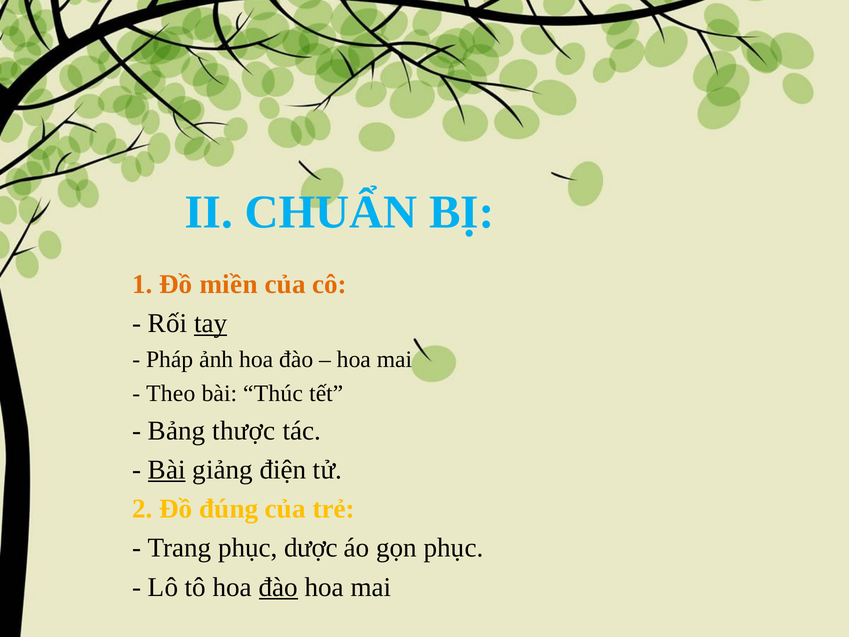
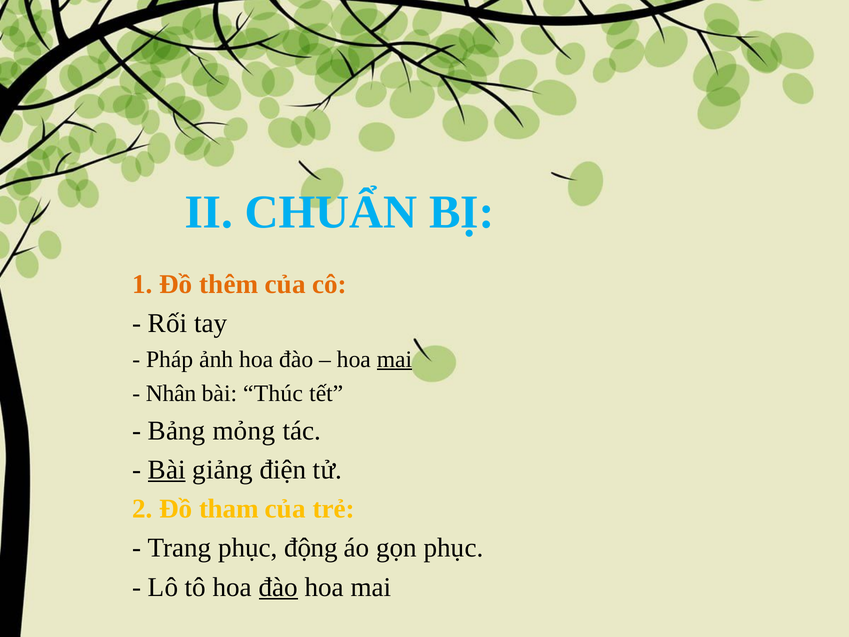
miền: miền -> thêm
tay underline: present -> none
mai at (394, 359) underline: none -> present
Theo: Theo -> Nhân
thược: thược -> mỏng
đúng: đúng -> tham
dược: dược -> động
